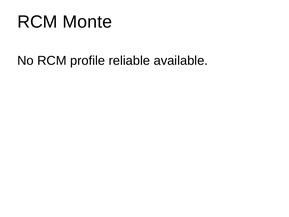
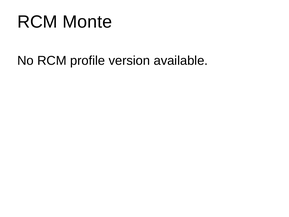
reliable: reliable -> version
